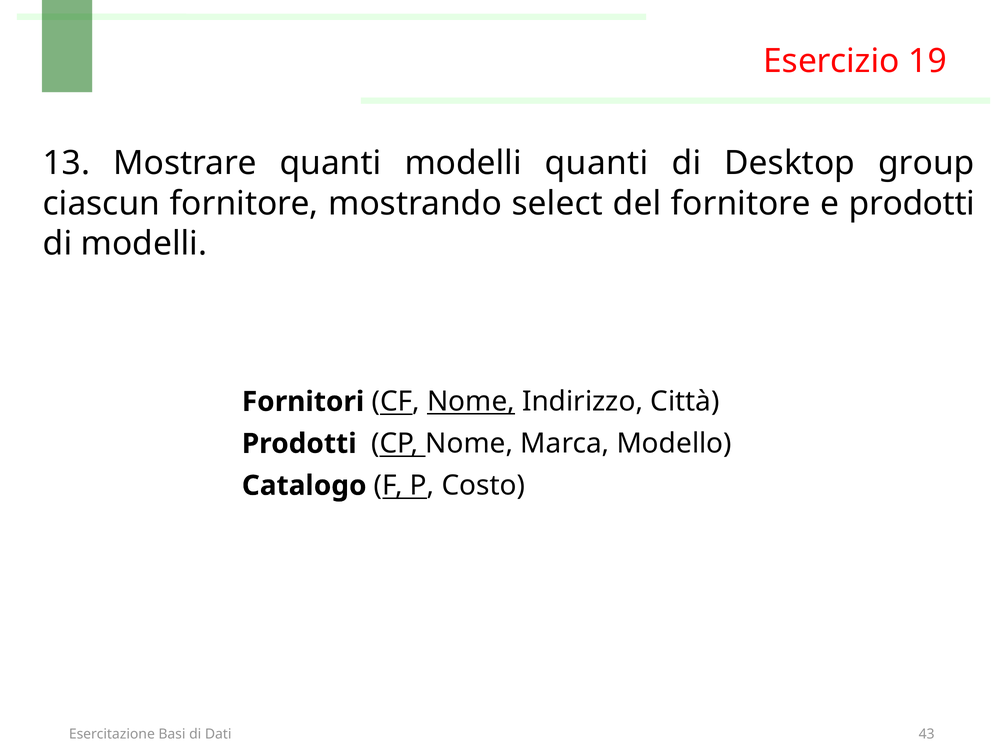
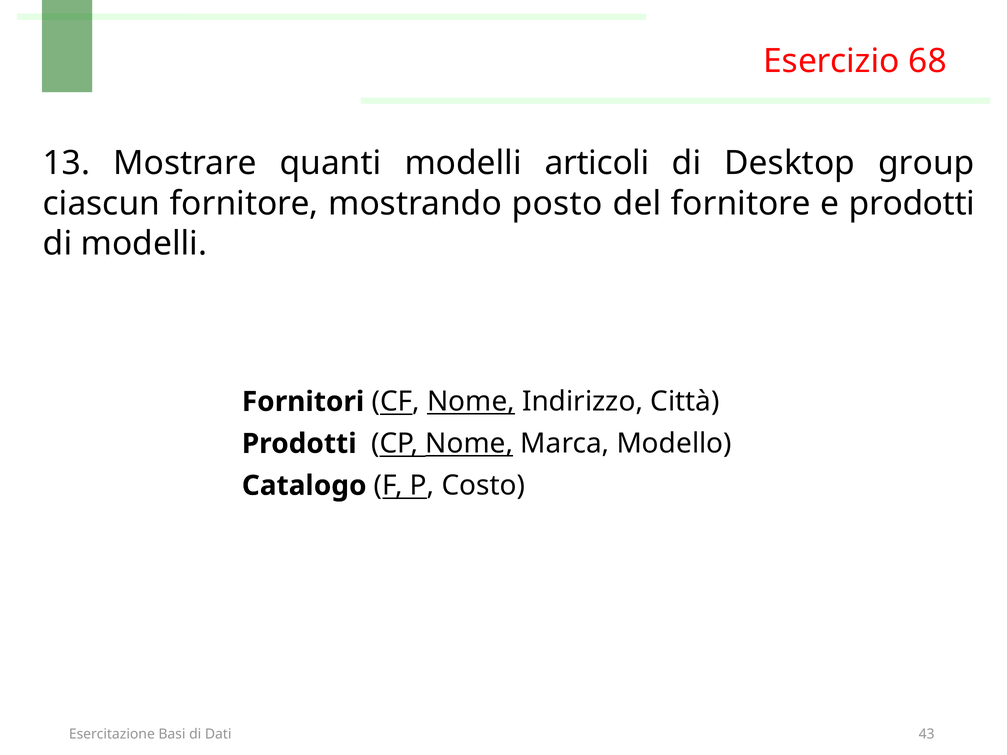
19: 19 -> 68
modelli quanti: quanti -> articoli
select: select -> posto
Nome at (469, 444) underline: none -> present
